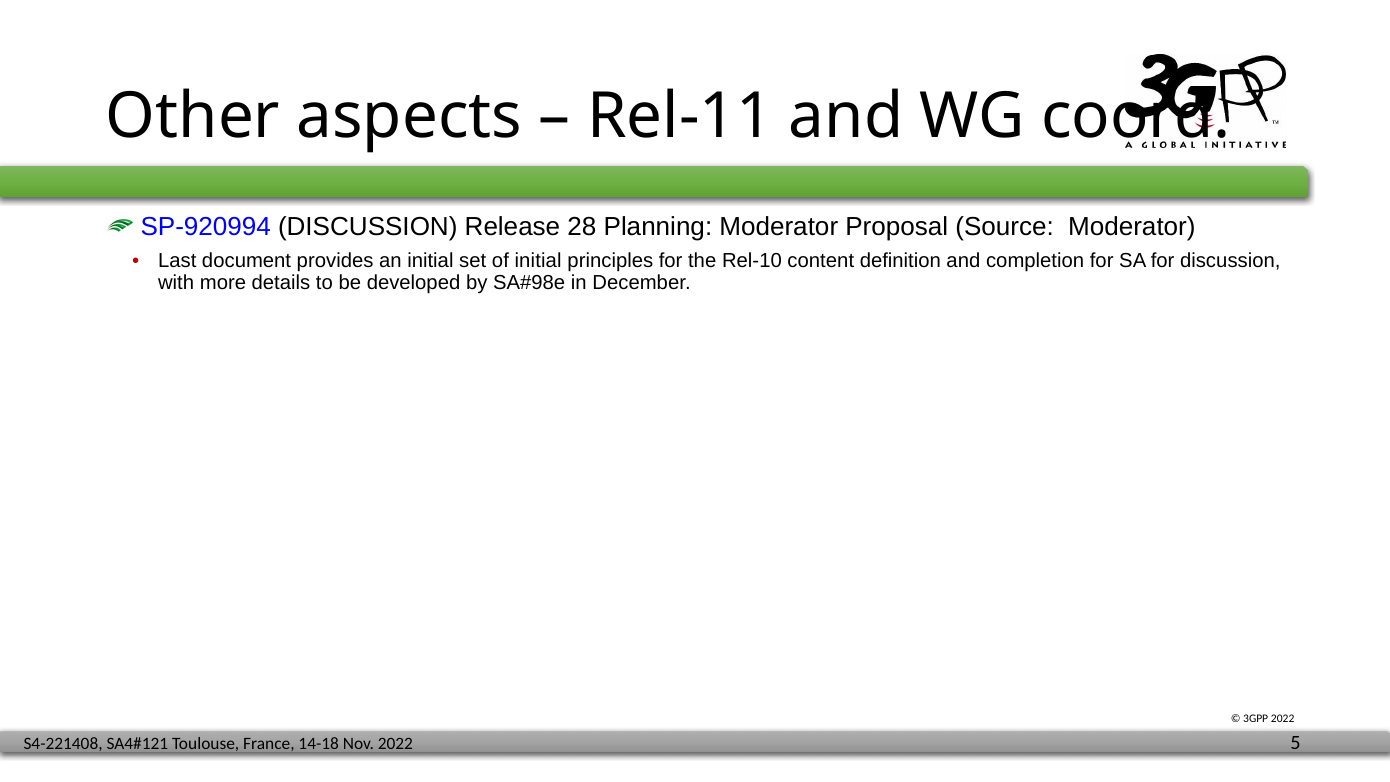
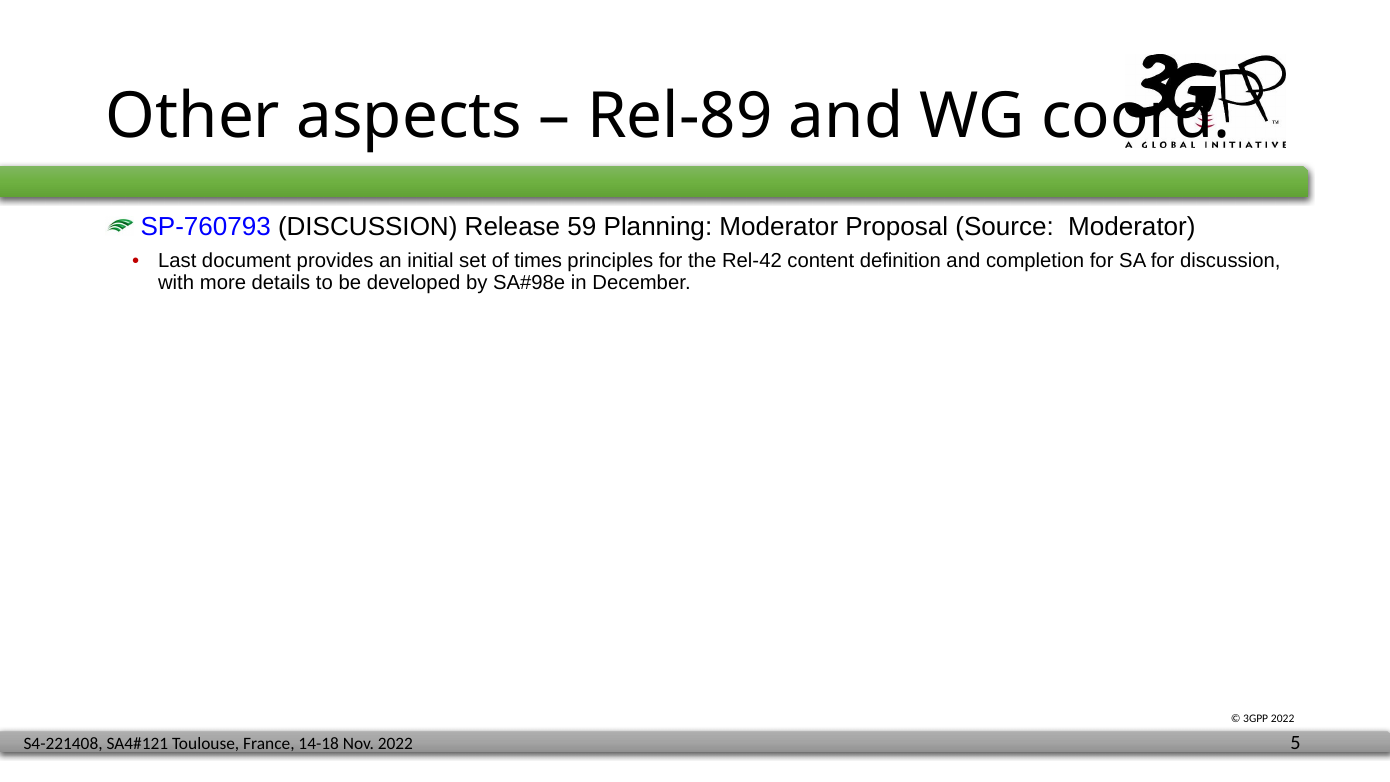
Rel-11: Rel-11 -> Rel-89
SP-920994: SP-920994 -> SP-760793
28: 28 -> 59
of initial: initial -> times
Rel-10: Rel-10 -> Rel-42
